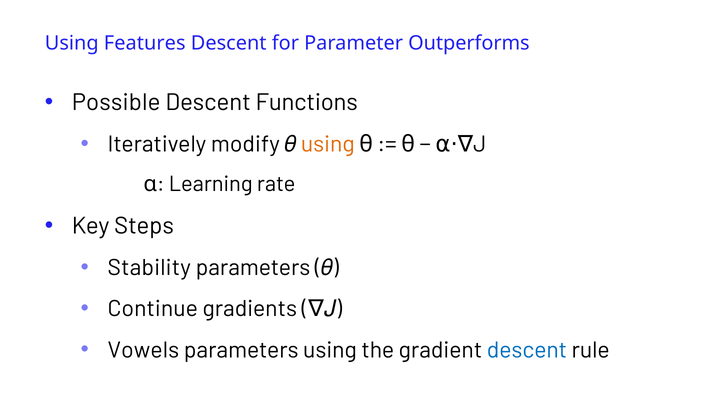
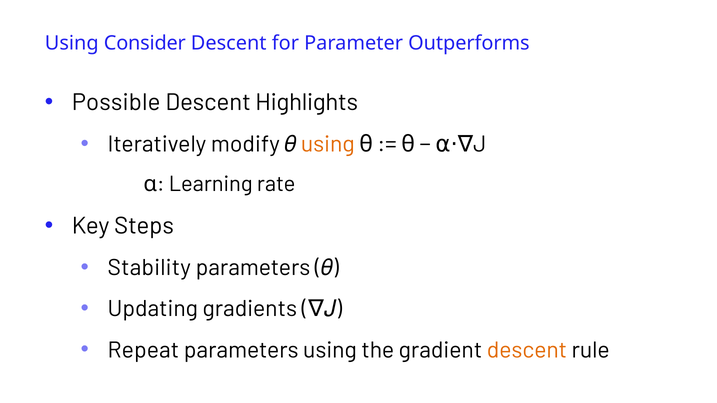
Features: Features -> Consider
Functions: Functions -> Highlights
Continue: Continue -> Updating
Vowels: Vowels -> Repeat
descent at (527, 350) colour: blue -> orange
